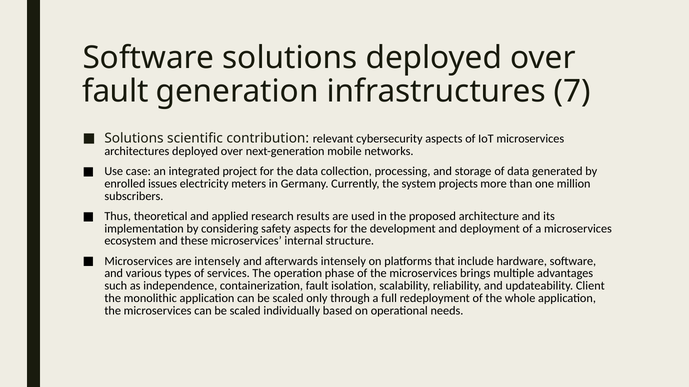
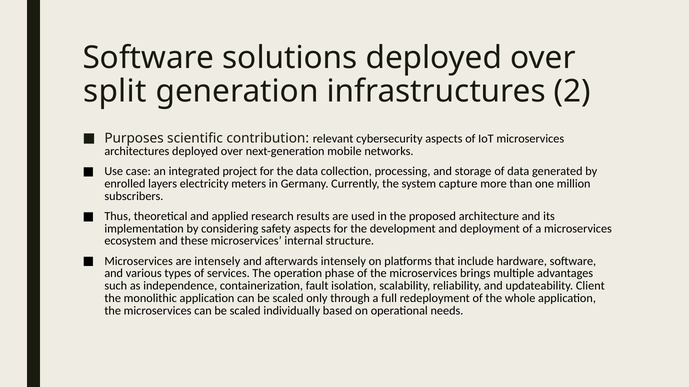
fault at (115, 92): fault -> split
7: 7 -> 2
Solutions at (134, 138): Solutions -> Purposes
issues: issues -> layers
projects: projects -> capture
